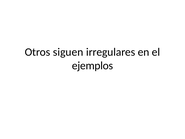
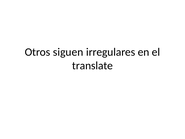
ejemplos: ejemplos -> translate
